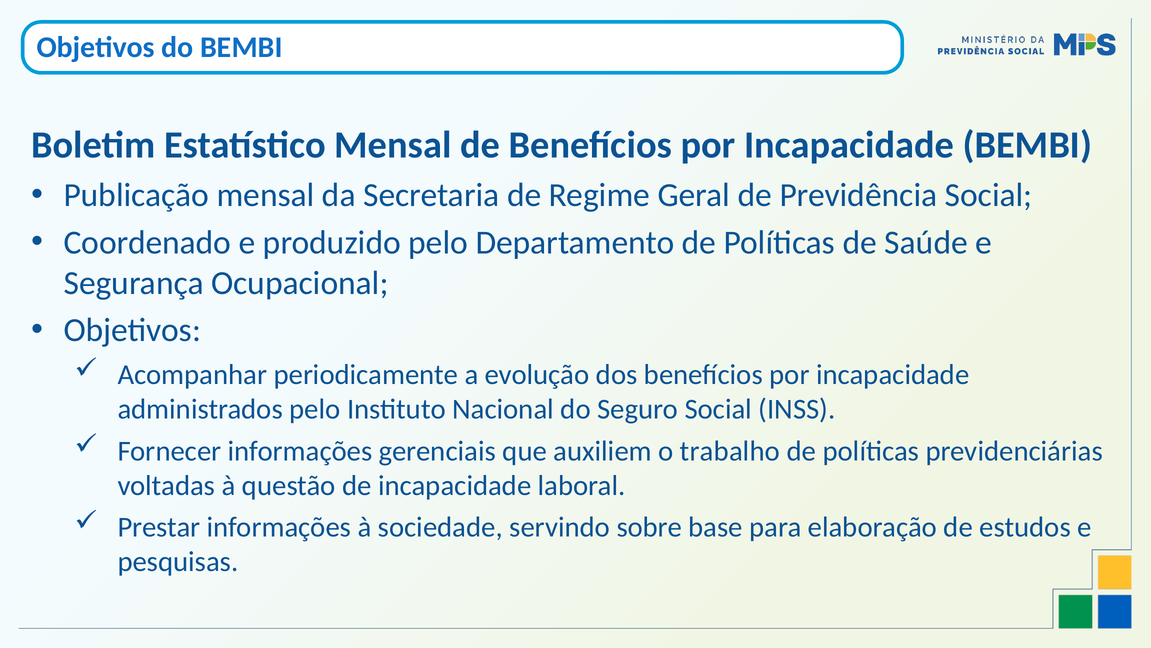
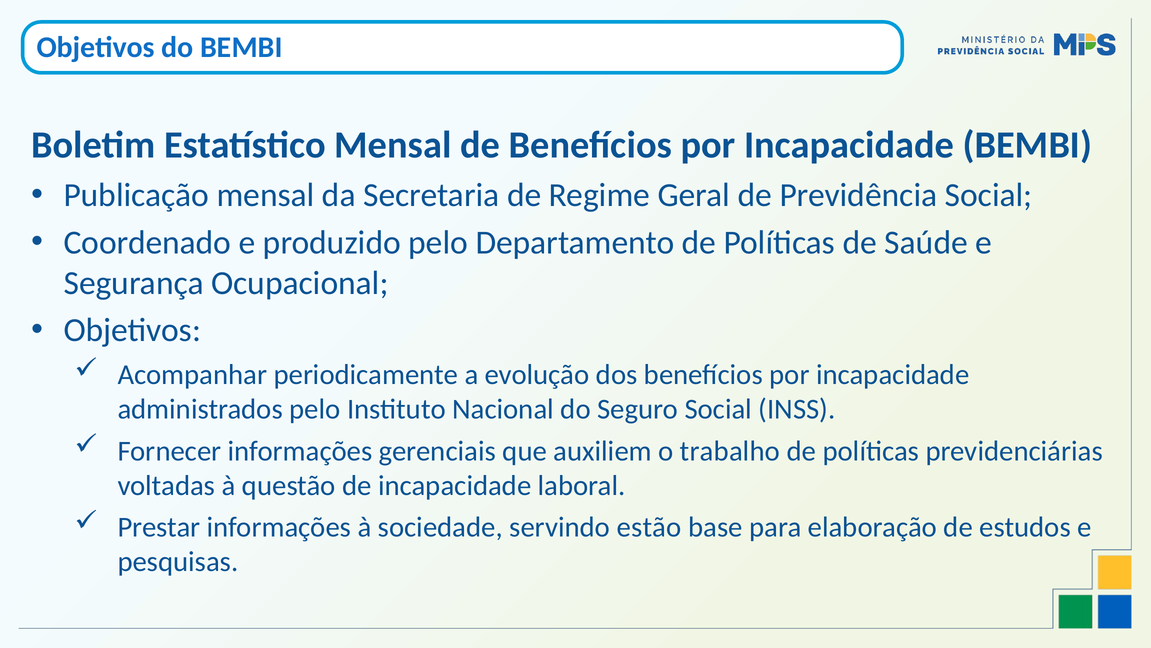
sobre: sobre -> estão
